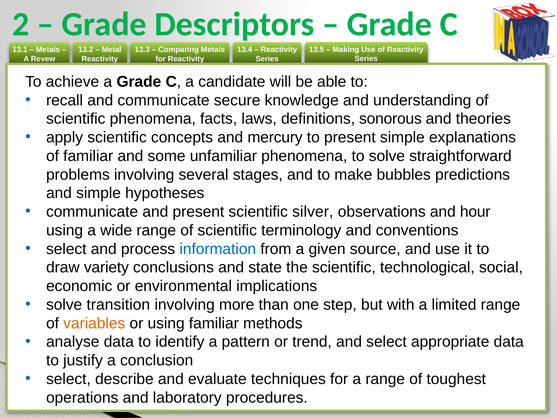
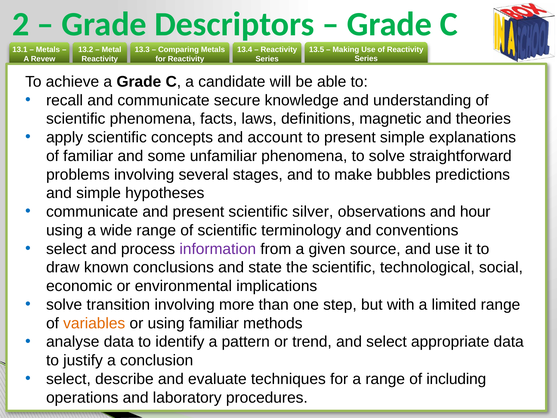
sonorous: sonorous -> magnetic
mercury: mercury -> account
information colour: blue -> purple
variety: variety -> known
toughest: toughest -> including
